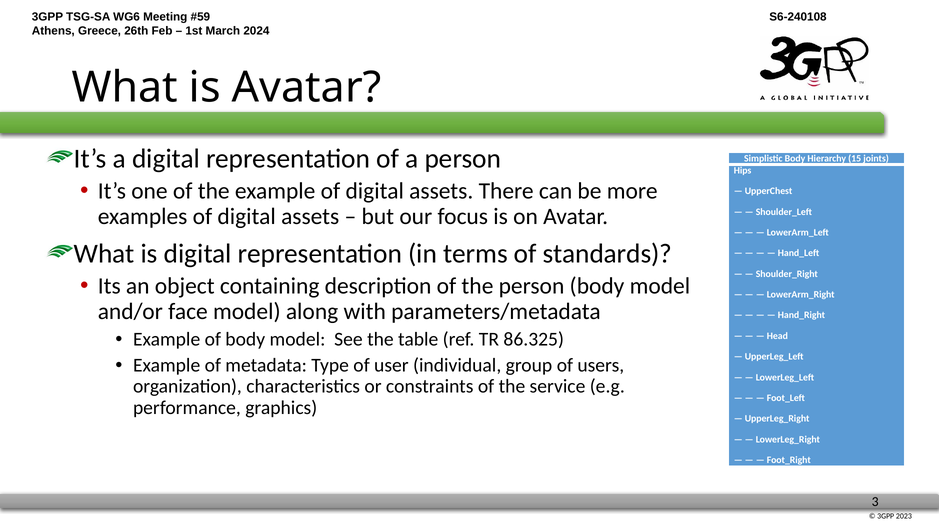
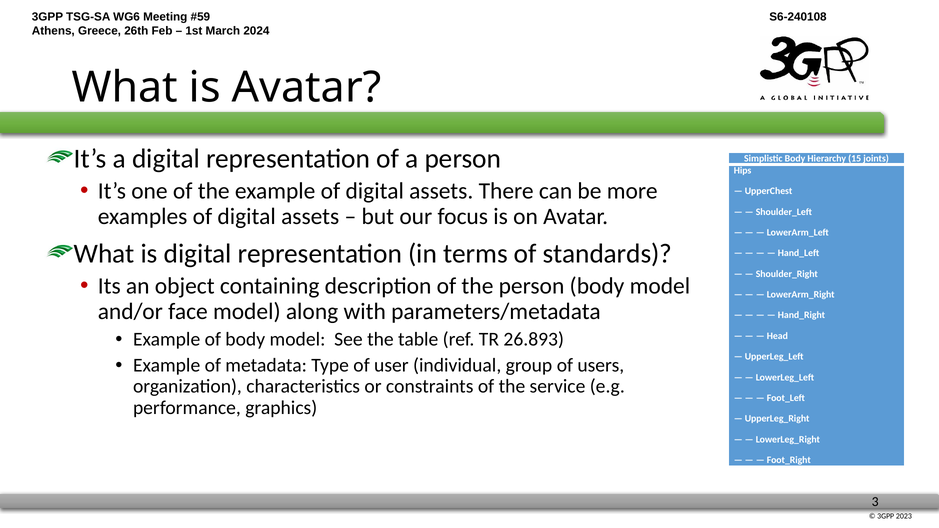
86.325: 86.325 -> 26.893
